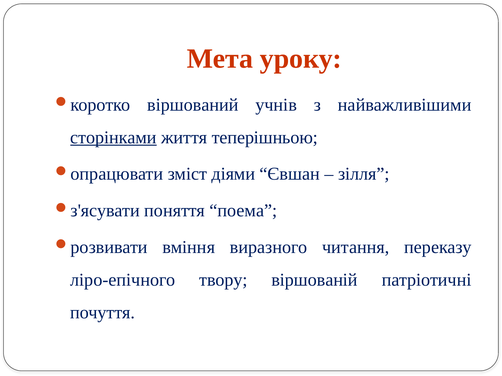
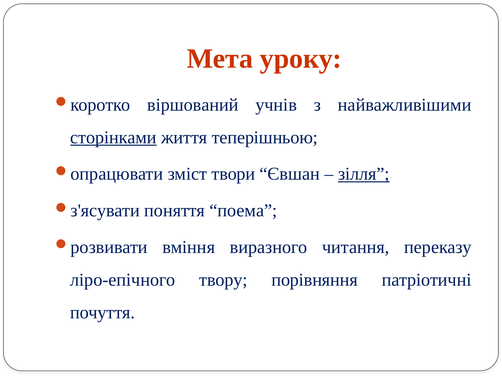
діями: діями -> твори
зілля underline: none -> present
віршованій: віршованій -> порівняння
